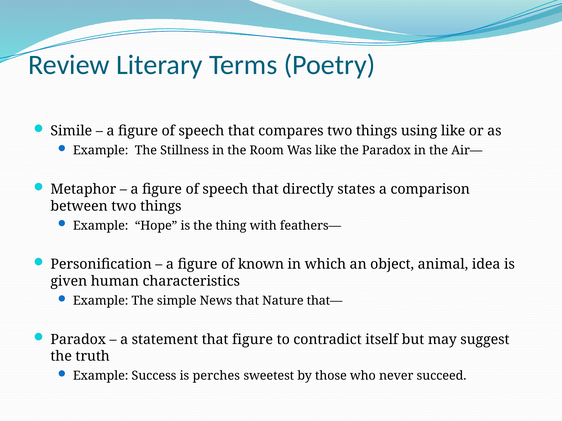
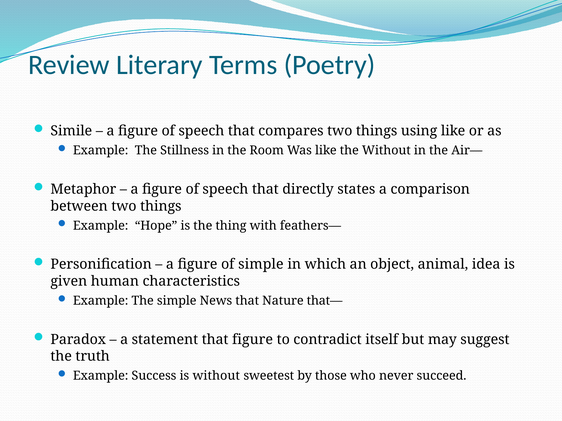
the Paradox: Paradox -> Without
of known: known -> simple
is perches: perches -> without
